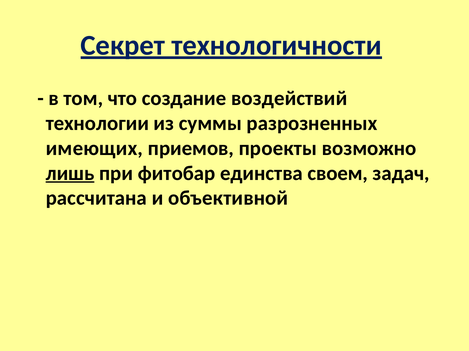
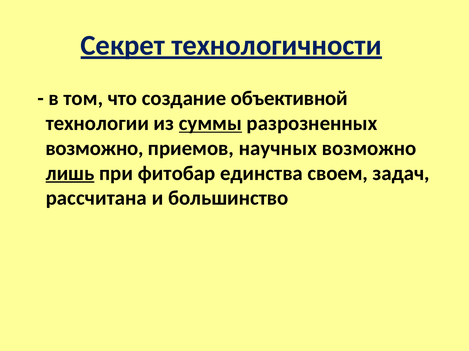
воздействий: воздействий -> объективной
суммы underline: none -> present
имеющих at (94, 148): имеющих -> возможно
проекты: проекты -> научных
объективной: объективной -> большинство
